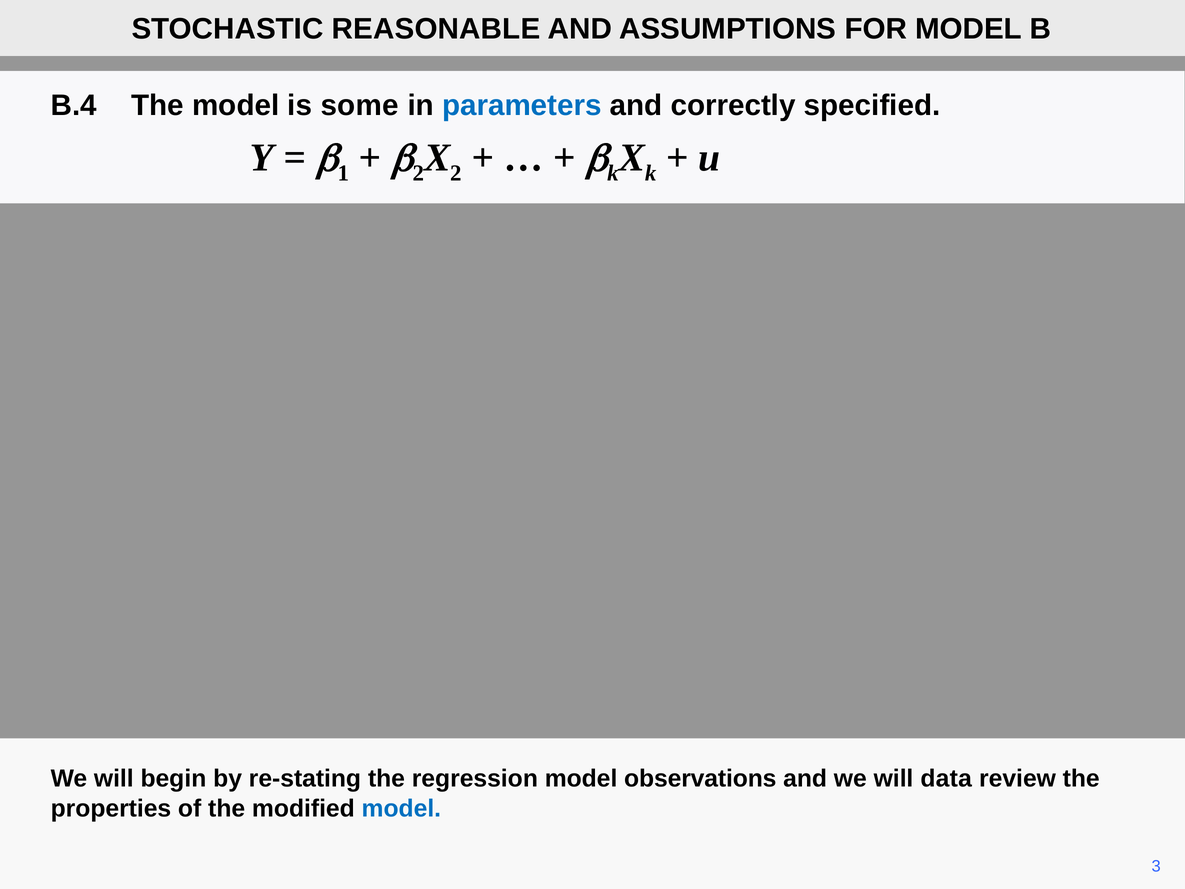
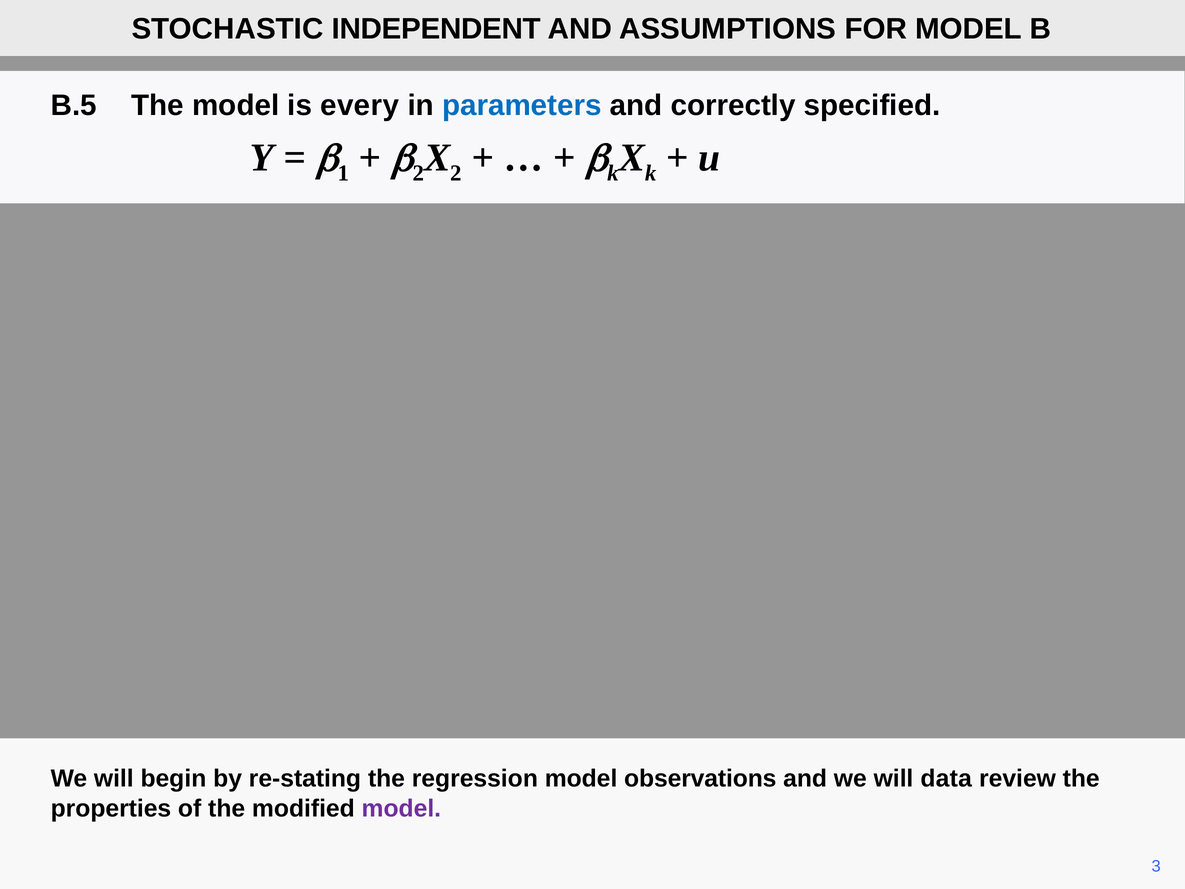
REASONABLE: REASONABLE -> INDEPENDENT
B.4: B.4 -> B.5
some: some -> every
model at (401, 808) colour: blue -> purple
